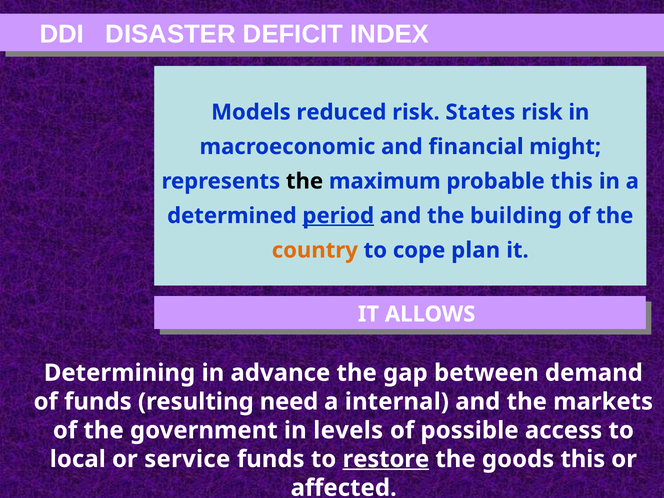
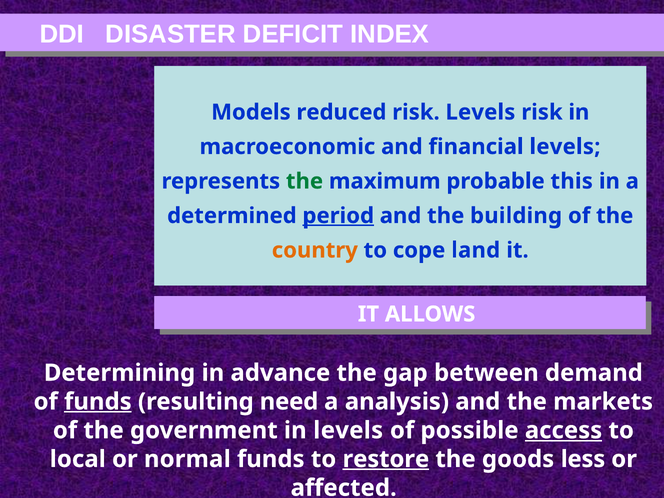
risk States: States -> Levels
financial might: might -> levels
the at (305, 181) colour: black -> green
plan: plan -> land
funds at (98, 402) underline: none -> present
internal: internal -> analysis
access underline: none -> present
service: service -> normal
goods this: this -> less
